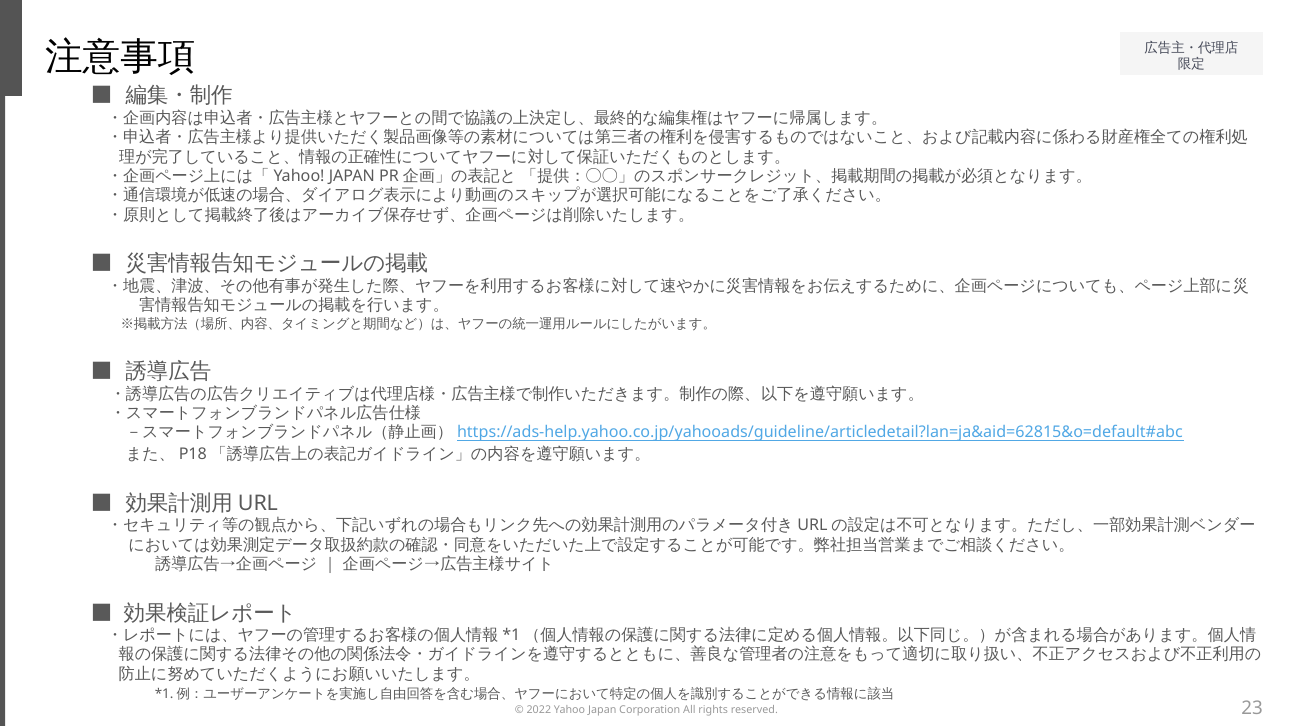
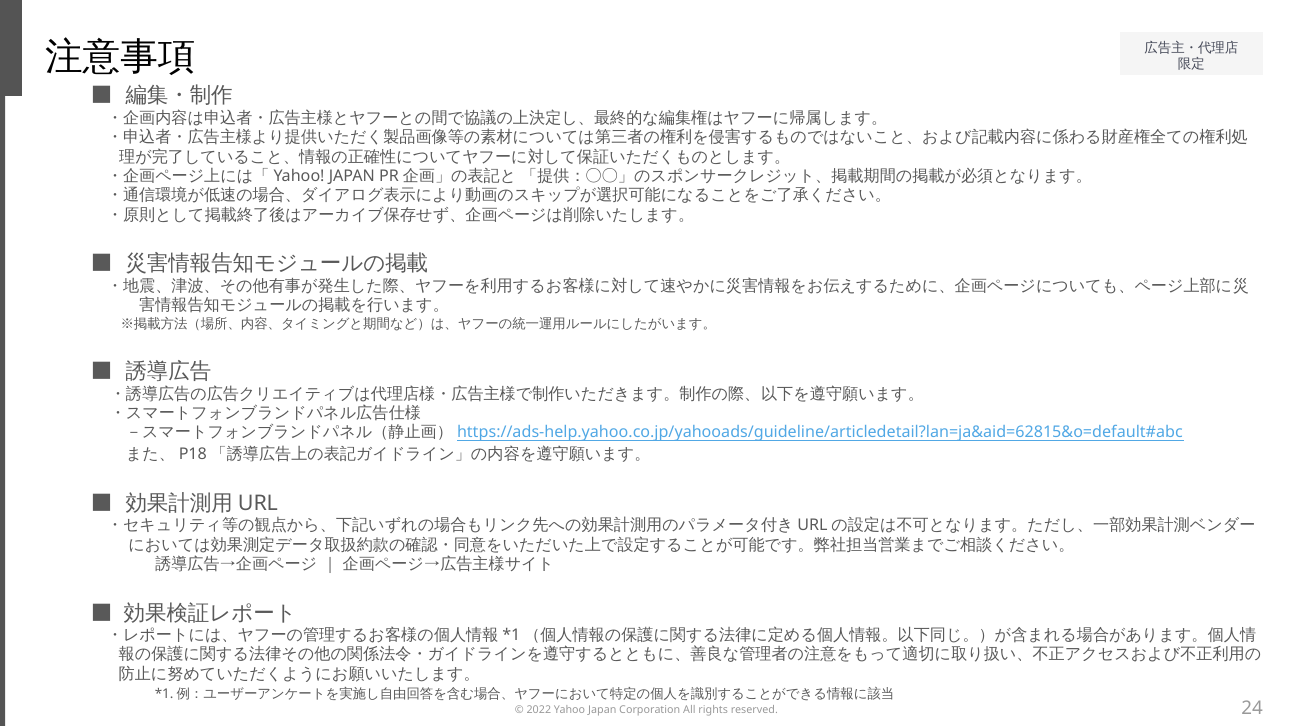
23: 23 -> 24
